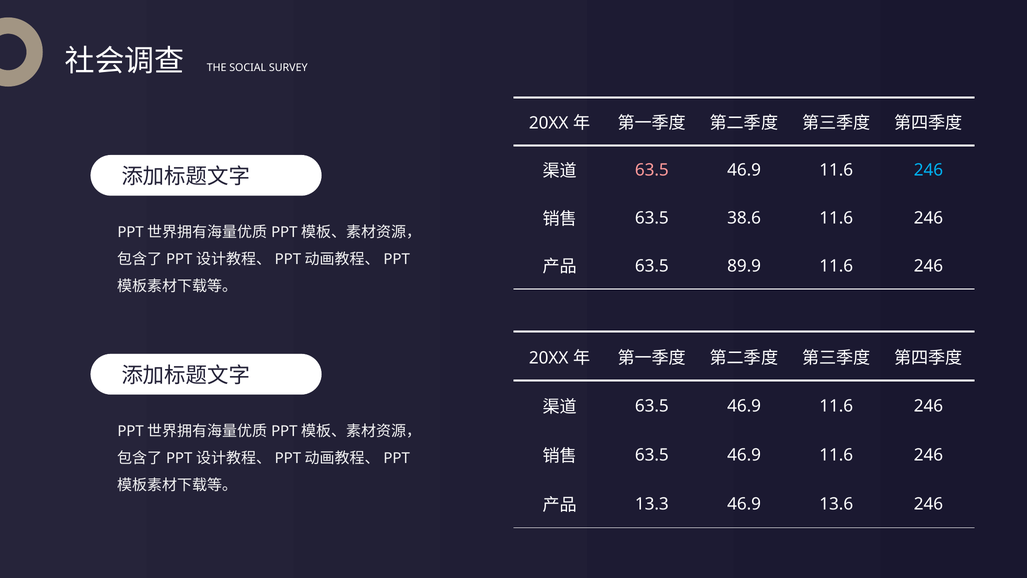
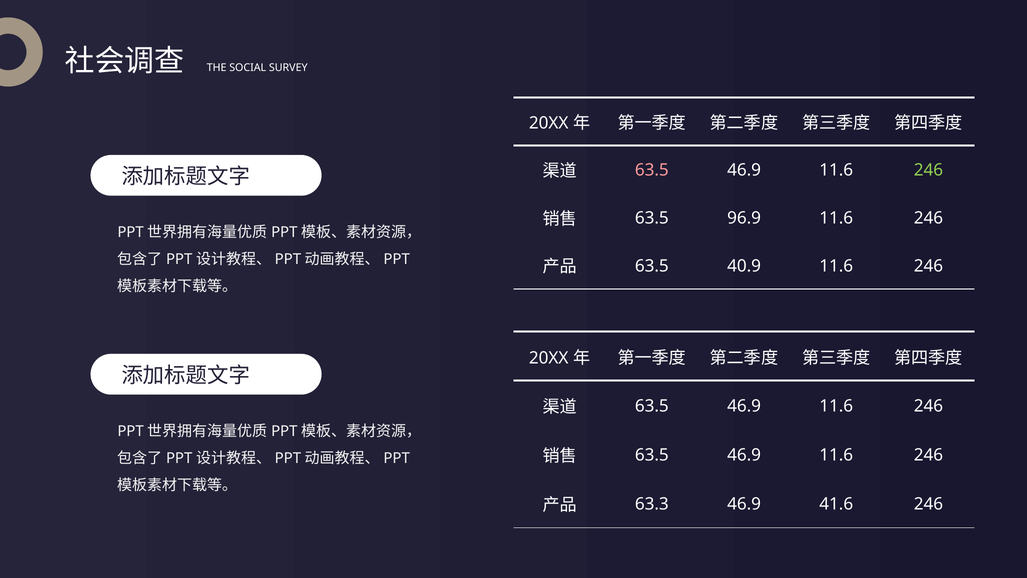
246 at (928, 170) colour: light blue -> light green
38.6: 38.6 -> 96.9
89.9: 89.9 -> 40.9
13.3: 13.3 -> 63.3
13.6: 13.6 -> 41.6
